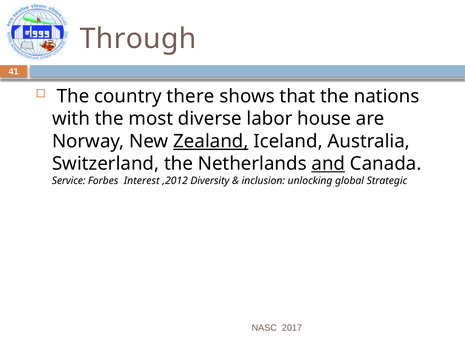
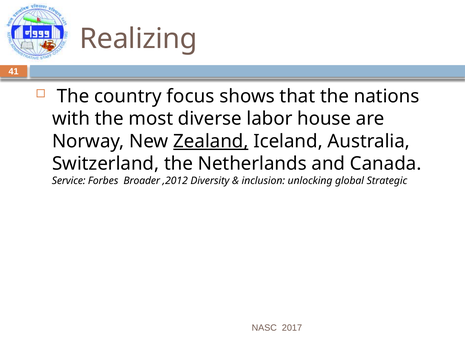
Through: Through -> Realizing
there: there -> focus
and underline: present -> none
Interest: Interest -> Broader
